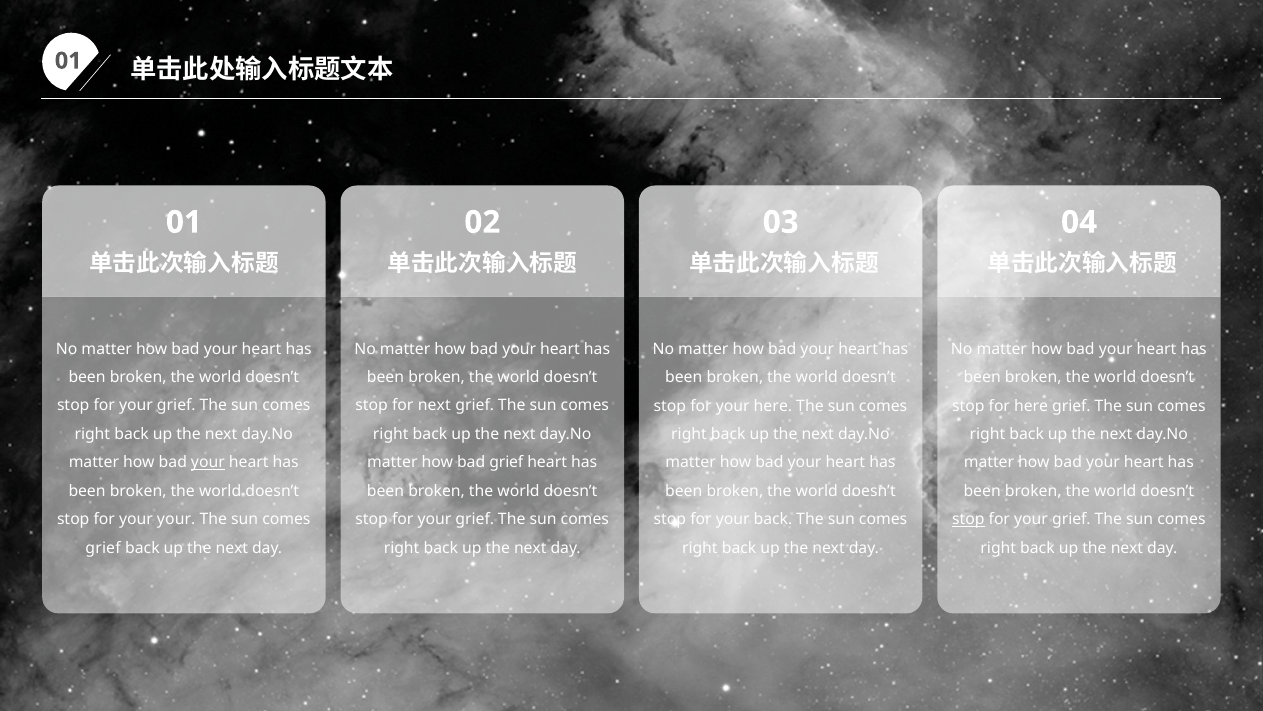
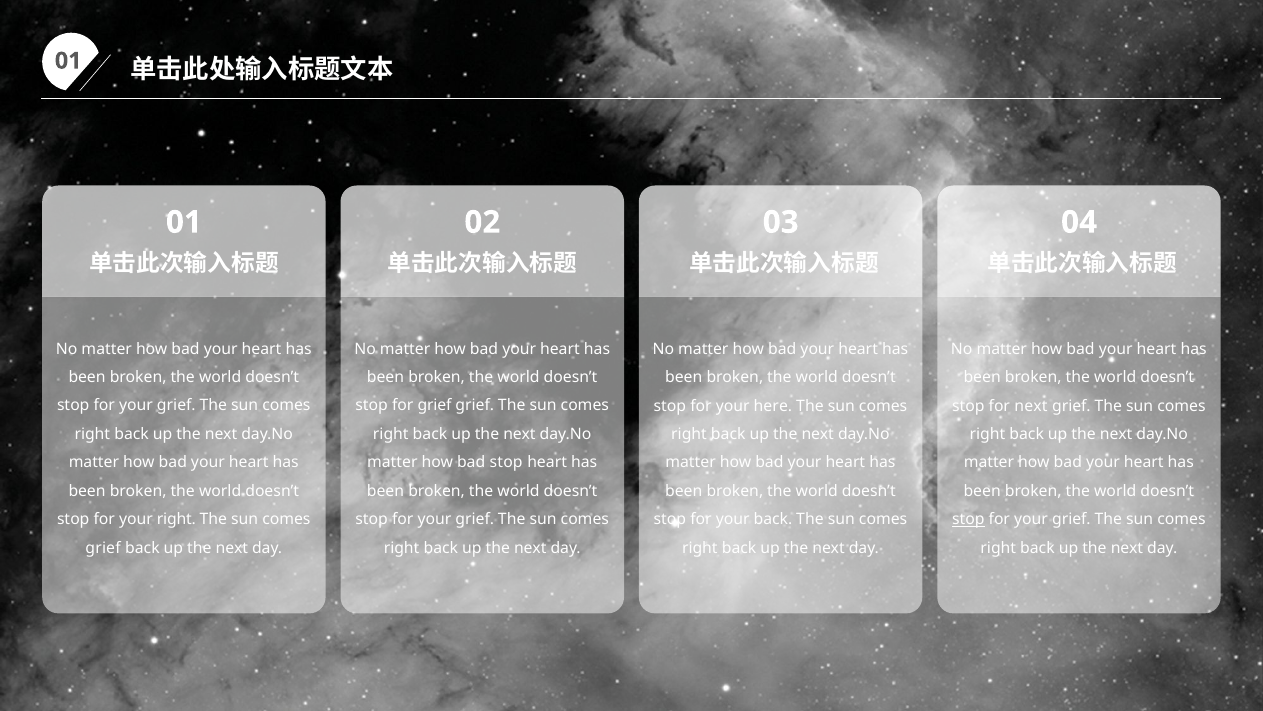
for next: next -> grief
for here: here -> next
your at (208, 462) underline: present -> none
bad grief: grief -> stop
your your: your -> right
